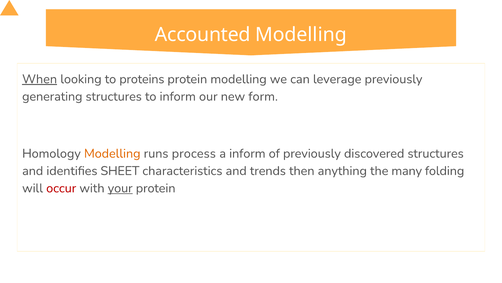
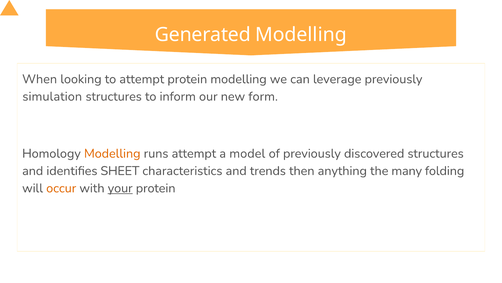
Accounted: Accounted -> Generated
When underline: present -> none
to proteins: proteins -> attempt
generating: generating -> simulation
runs process: process -> attempt
a inform: inform -> model
occur colour: red -> orange
